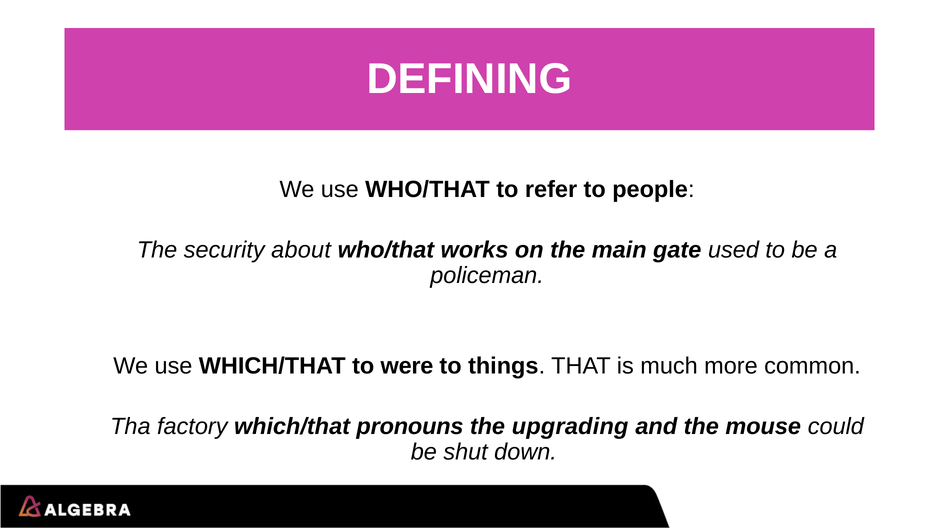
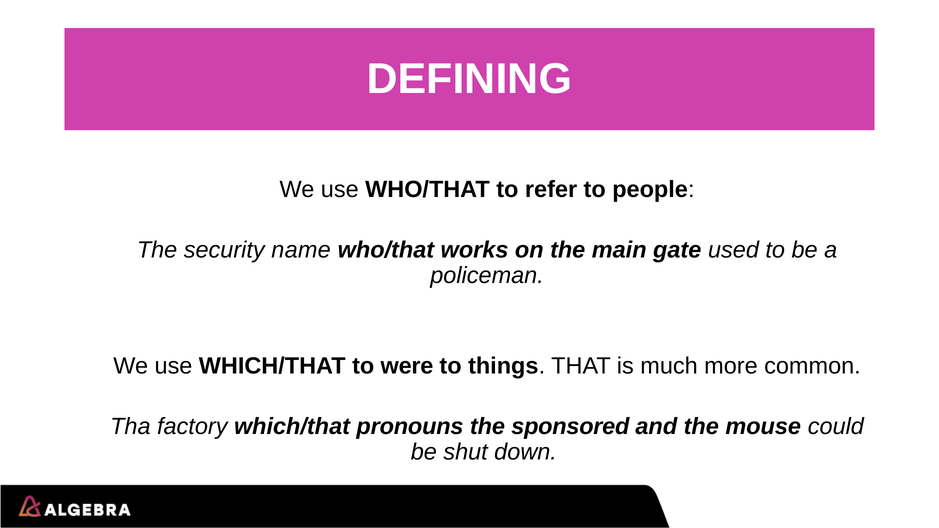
about: about -> name
upgrading: upgrading -> sponsored
